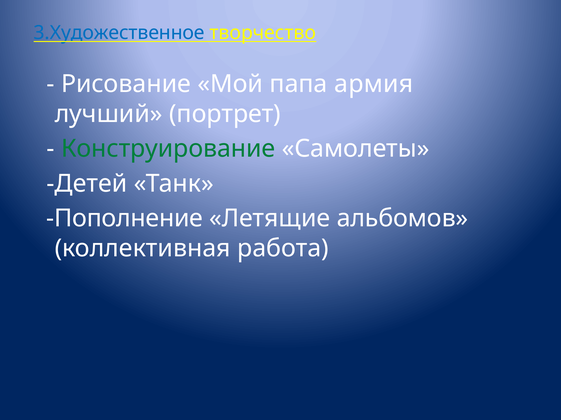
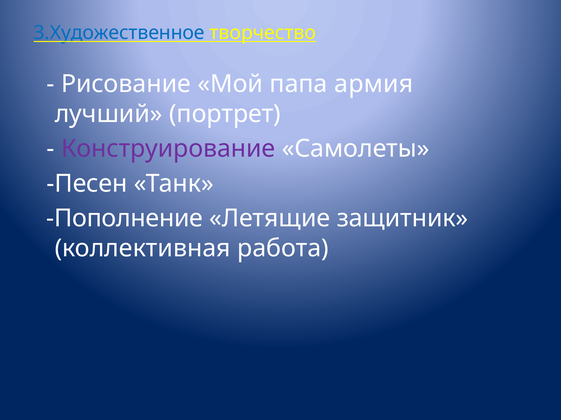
Конструирование colour: green -> purple
Детей: Детей -> Песен
альбомов: альбомов -> защитник
